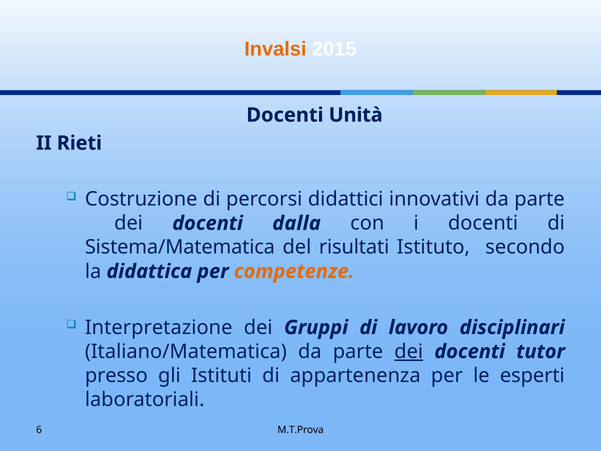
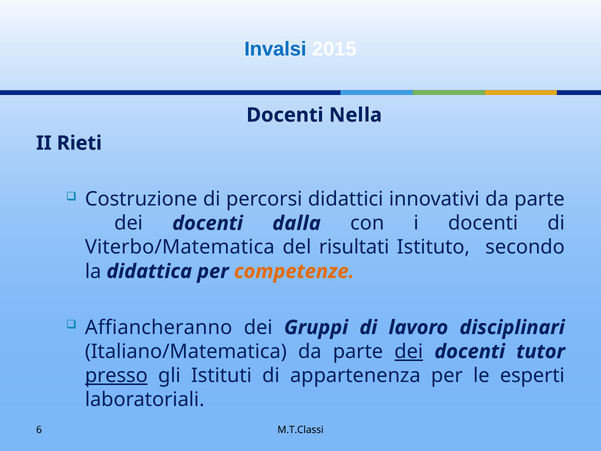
Invalsi colour: orange -> blue
Unità: Unità -> Nella
Sistema/Matematica: Sistema/Matematica -> Viterbo/Matematica
Interpretazione: Interpretazione -> Affiancheranno
presso underline: none -> present
M.T.Prova: M.T.Prova -> M.T.Classi
